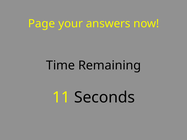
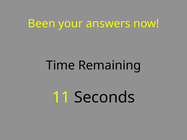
Page: Page -> Been
